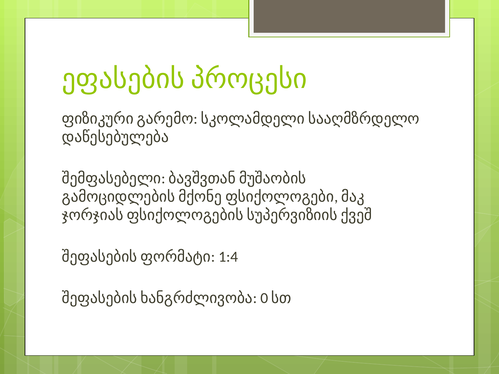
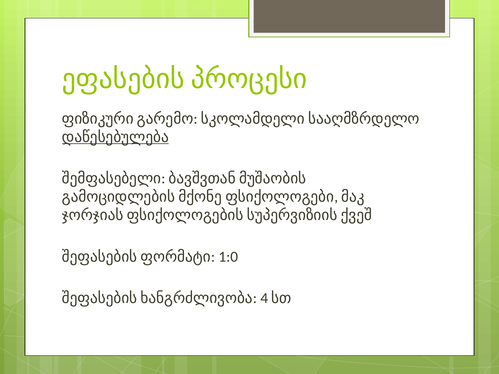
დაწესებულება underline: none -> present
1:4: 1:4 -> 1:0
0: 0 -> 4
